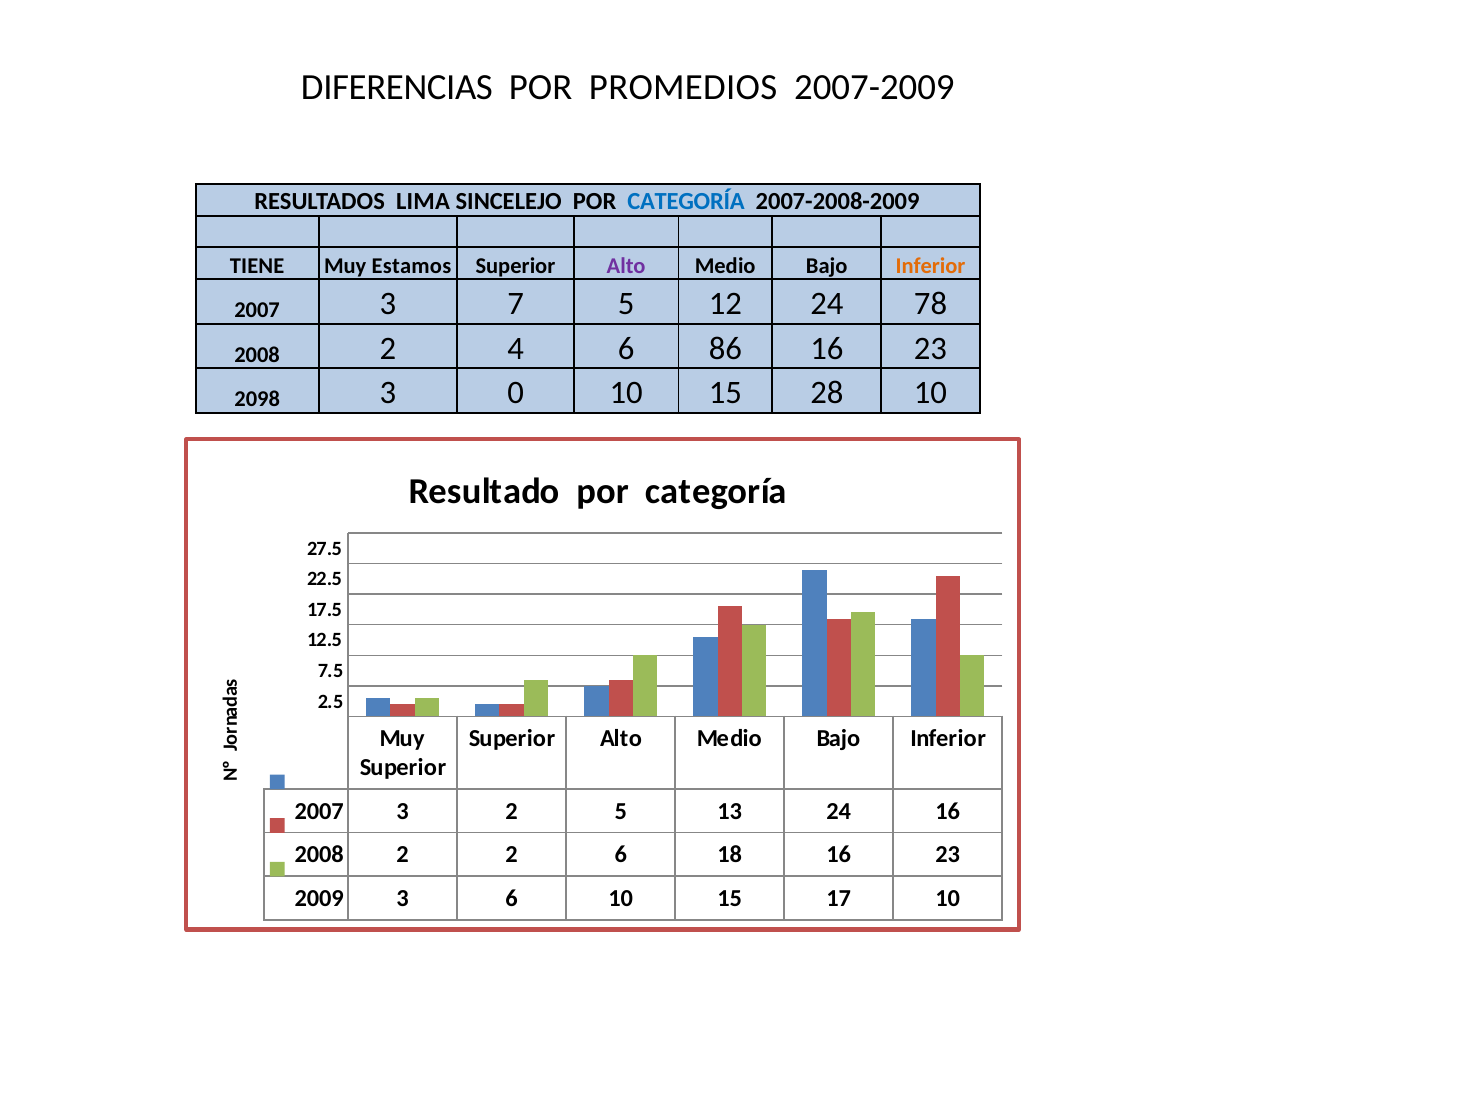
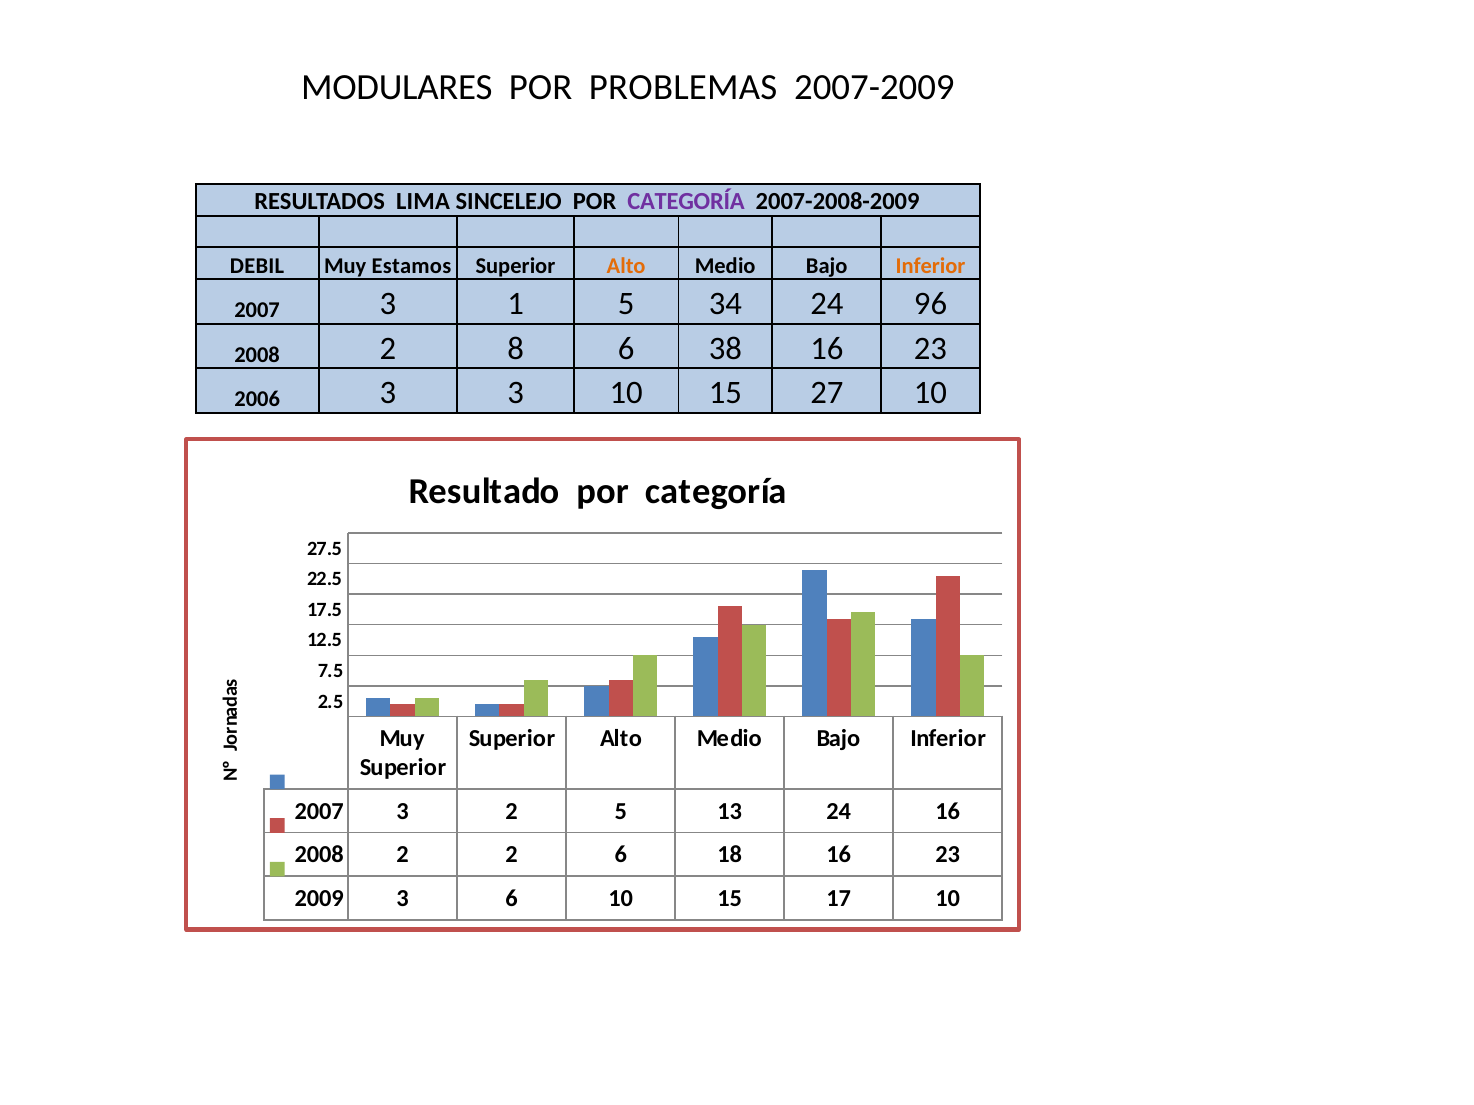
DIFERENCIAS: DIFERENCIAS -> MODULARES
PROMEDIOS: PROMEDIOS -> PROBLEMAS
CATEGORÍA at (686, 202) colour: blue -> purple
TIENE: TIENE -> DEBIL
Alto at (626, 266) colour: purple -> orange
7: 7 -> 1
12: 12 -> 34
78: 78 -> 96
4: 4 -> 8
86: 86 -> 38
2098: 2098 -> 2006
3 0: 0 -> 3
28: 28 -> 27
